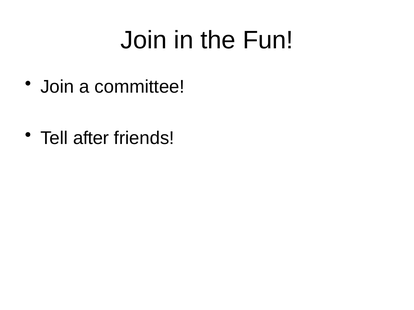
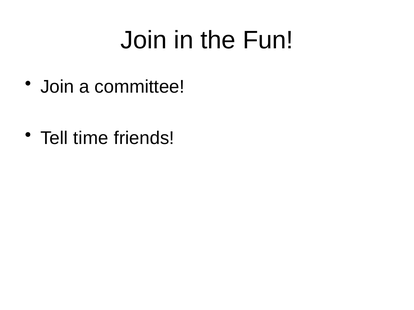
after: after -> time
